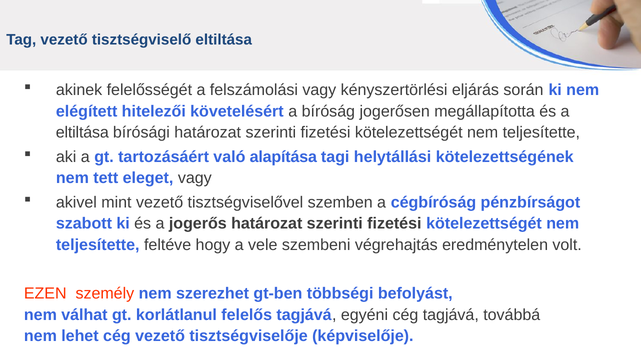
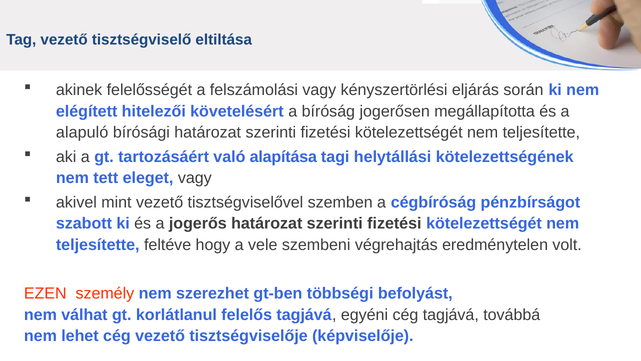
eltiltása at (82, 132): eltiltása -> alapuló
